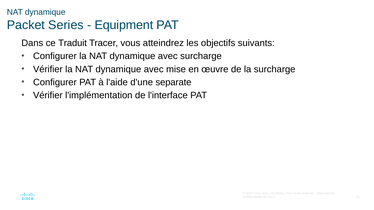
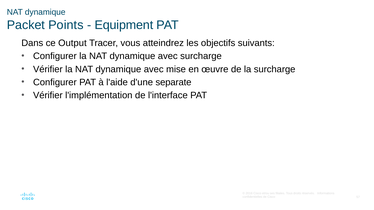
Series: Series -> Points
Traduit: Traduit -> Output
